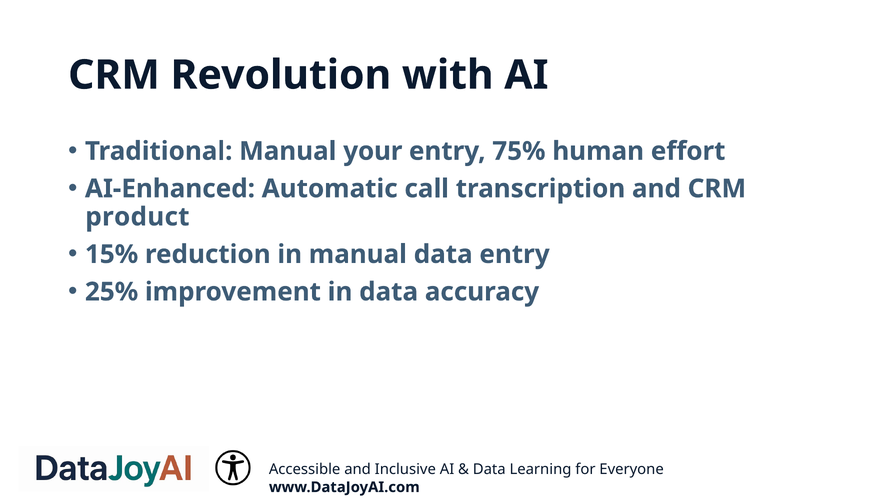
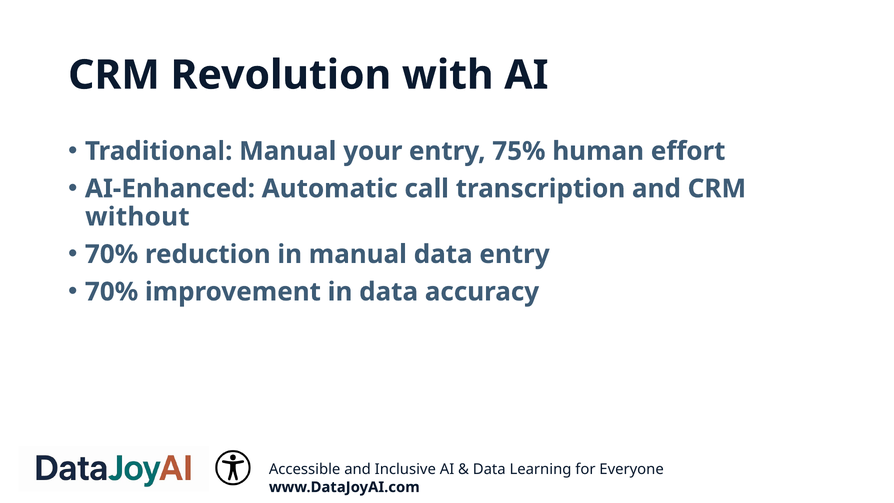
product: product -> without
15% at (112, 254): 15% -> 70%
25% at (112, 292): 25% -> 70%
